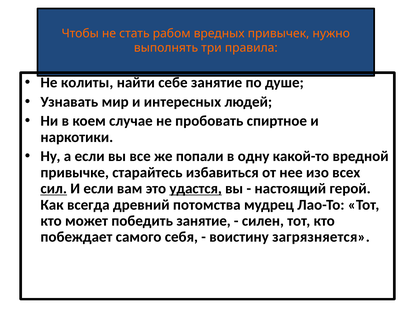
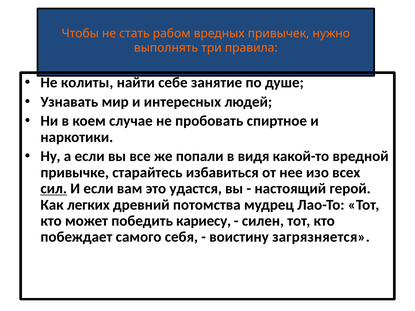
одну: одну -> видя
удастся underline: present -> none
всегда: всегда -> легких
победить занятие: занятие -> кариесу
